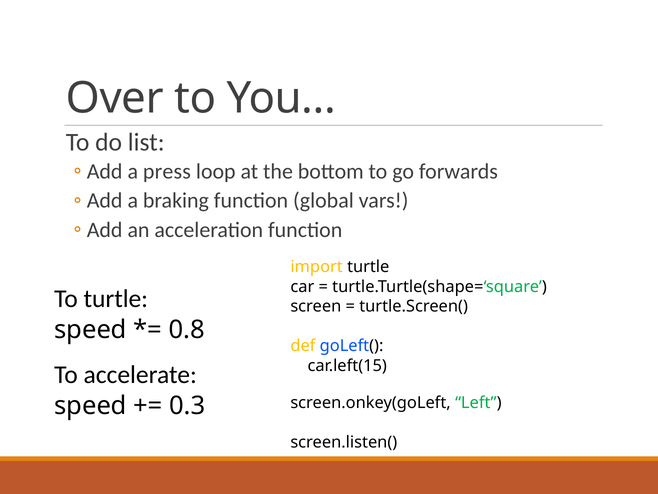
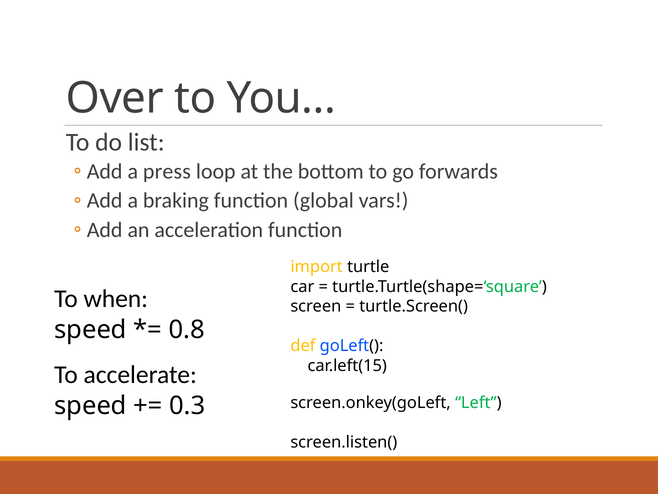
To turtle: turtle -> when
